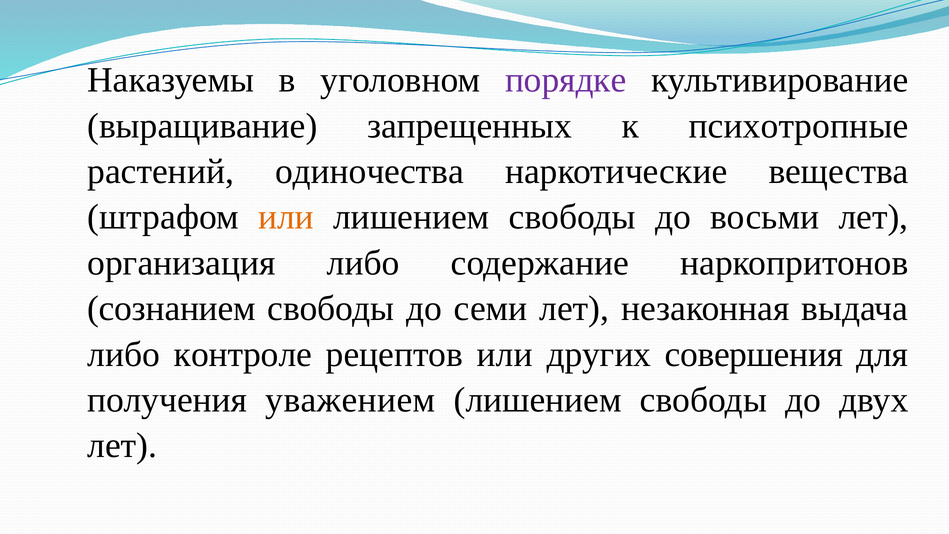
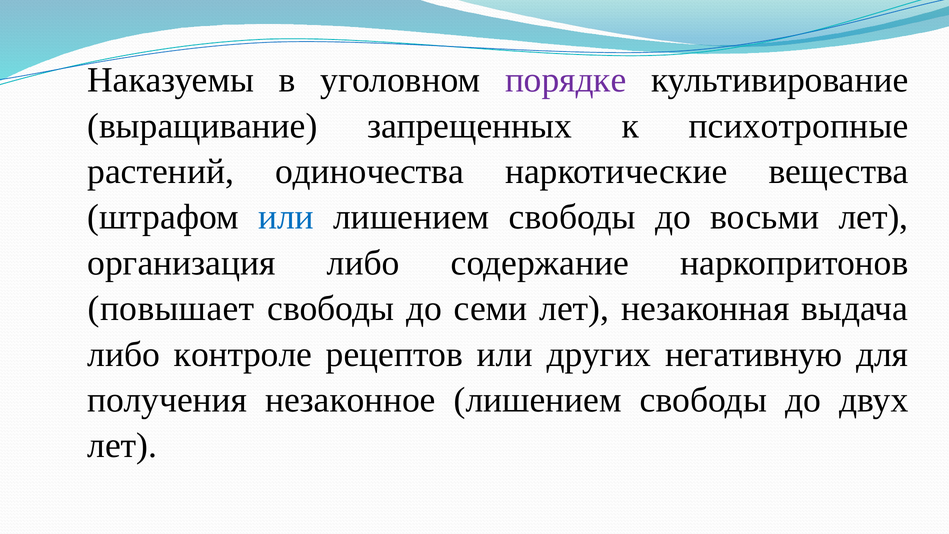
или at (286, 217) colour: orange -> blue
сознанием: сознанием -> повышает
совершения: совершения -> негативную
уважением: уважением -> незаконное
